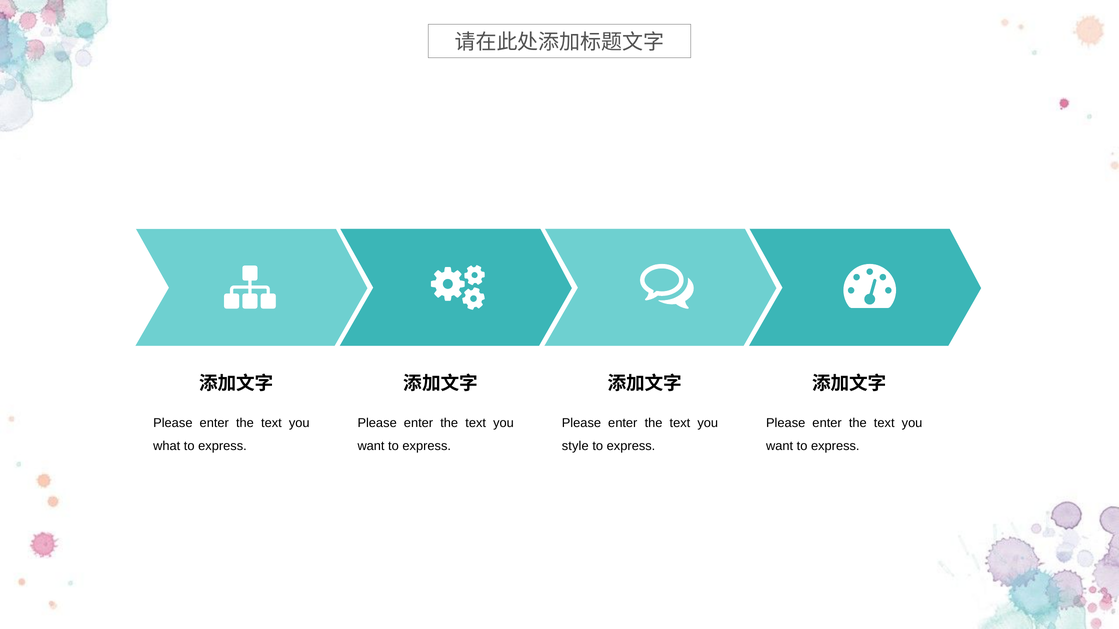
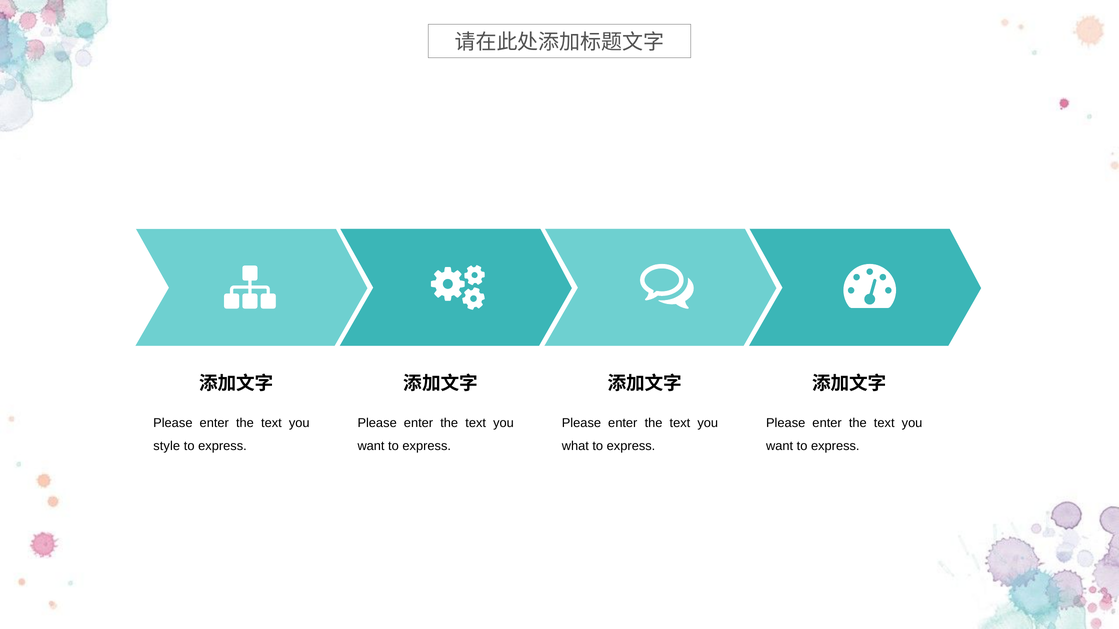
what: what -> style
style: style -> what
